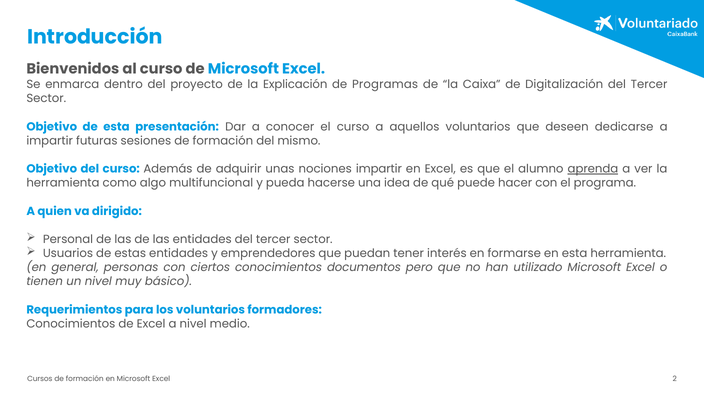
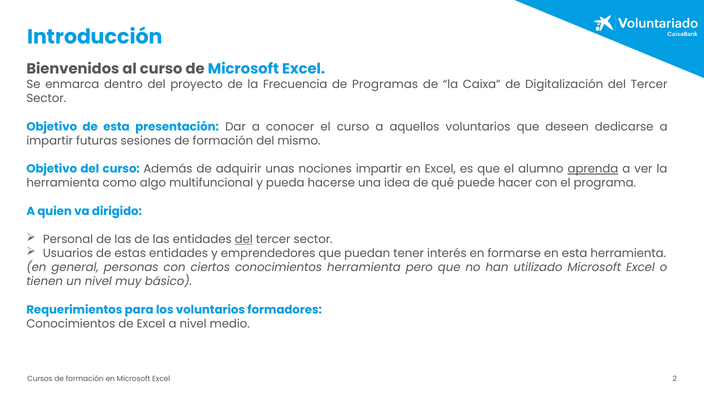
Explicación: Explicación -> Frecuencia
del at (244, 239) underline: none -> present
conocimientos documentos: documentos -> herramienta
